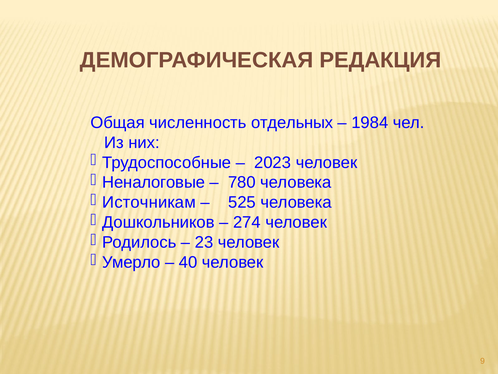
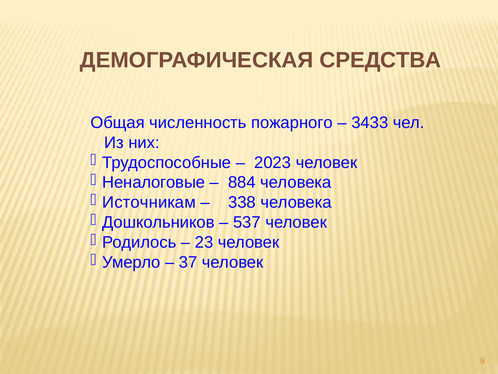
РЕДАКЦИЯ: РЕДАКЦИЯ -> СРЕДСТВА
отдельных: отдельных -> пожарного
1984: 1984 -> 3433
780: 780 -> 884
525: 525 -> 338
274: 274 -> 537
40: 40 -> 37
